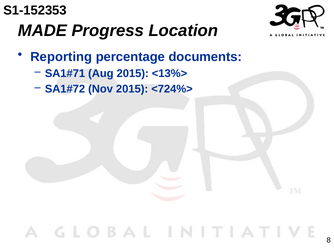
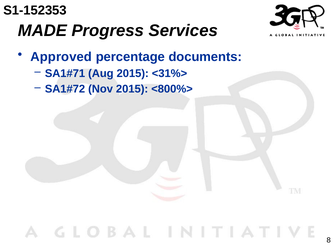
Location: Location -> Services
Reporting: Reporting -> Approved
<13%>: <13%> -> <31%>
<724%>: <724%> -> <800%>
